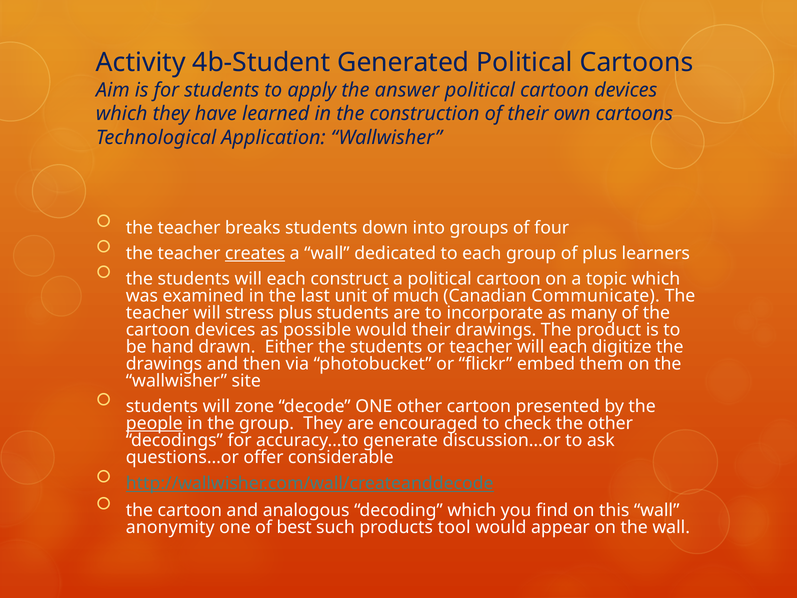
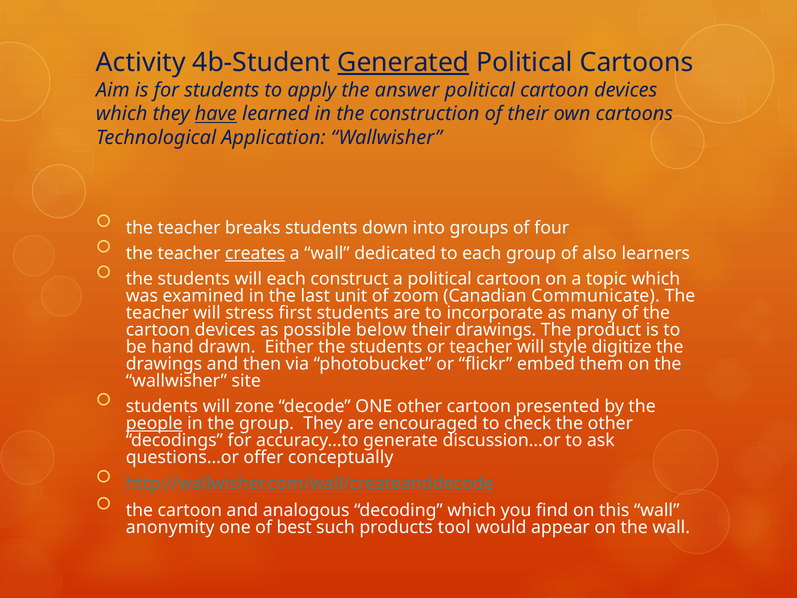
Generated underline: none -> present
have underline: none -> present
of plus: plus -> also
much: much -> zoom
stress plus: plus -> first
possible would: would -> below
teacher will each: each -> style
considerable: considerable -> conceptually
